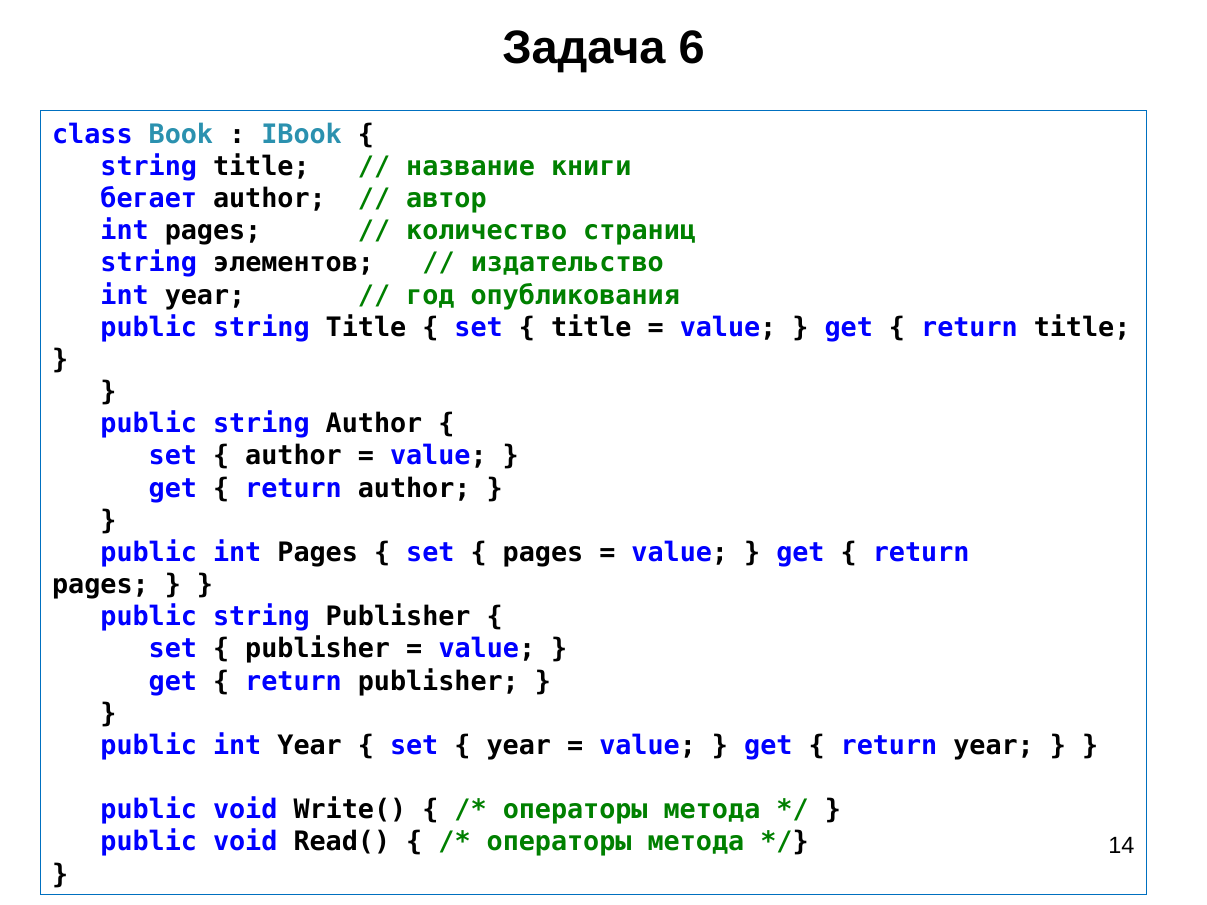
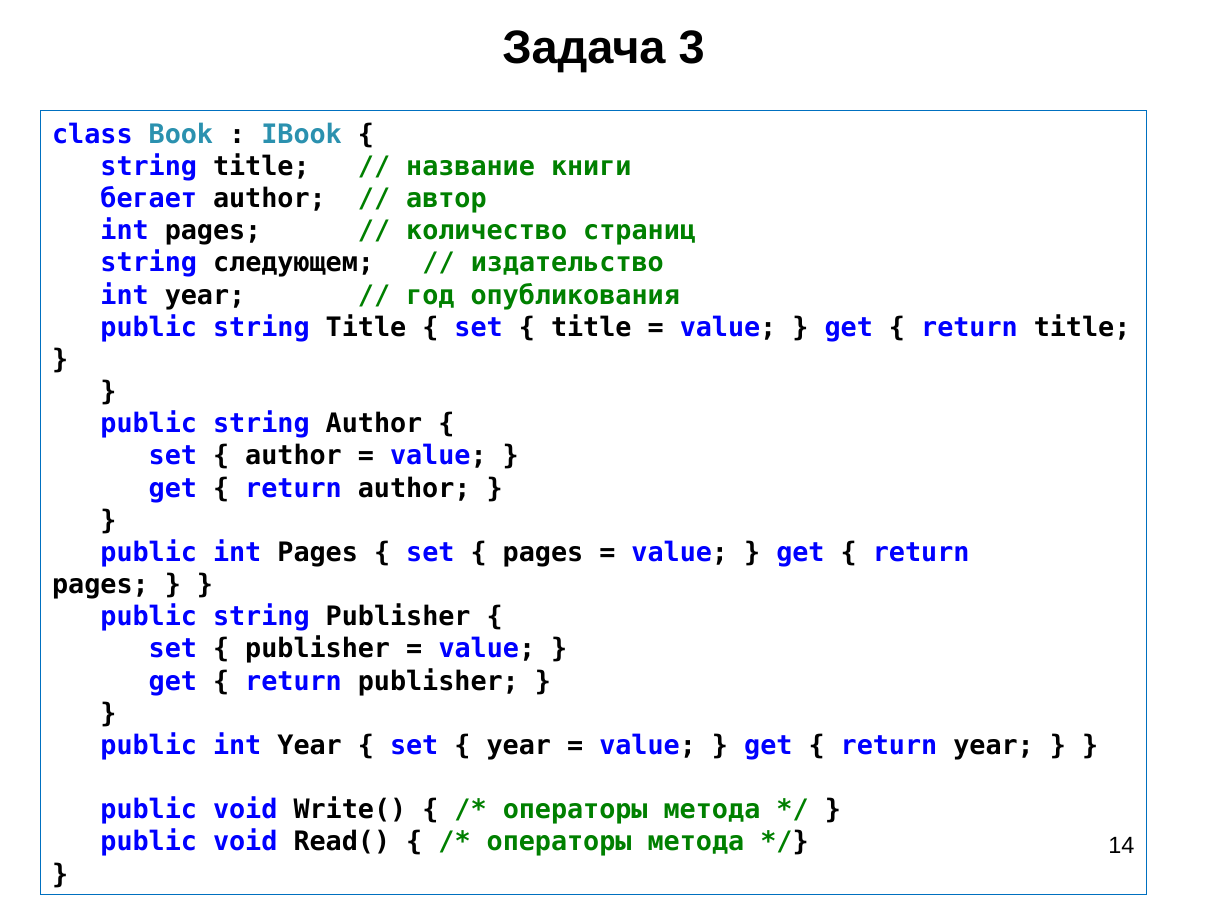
6: 6 -> 3
элементов: элементов -> следующем
